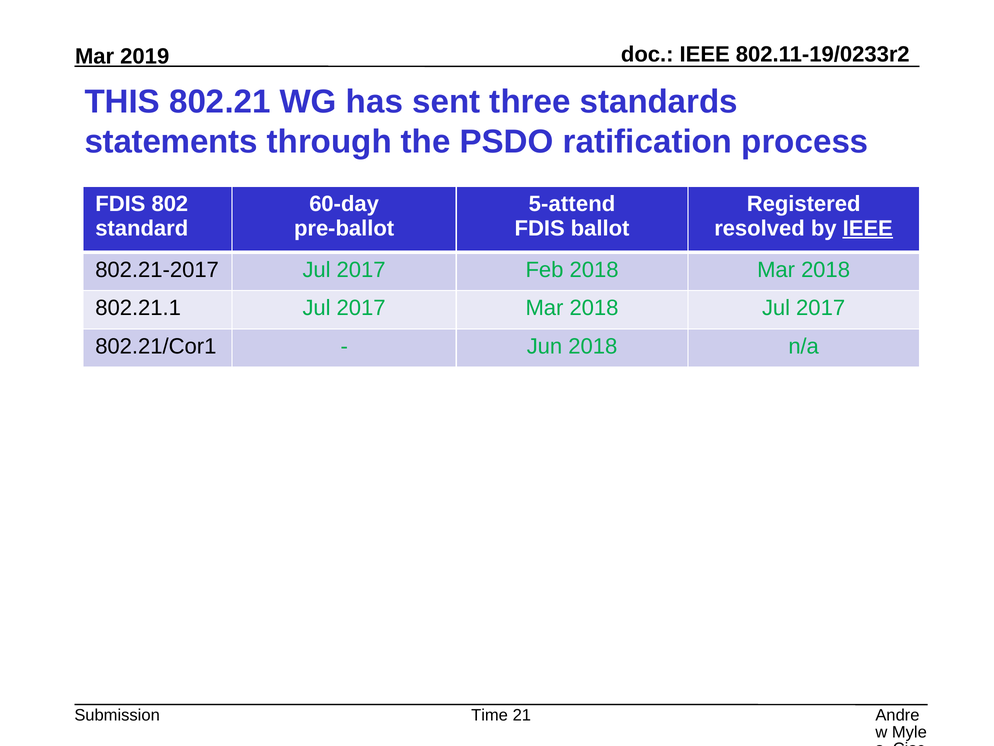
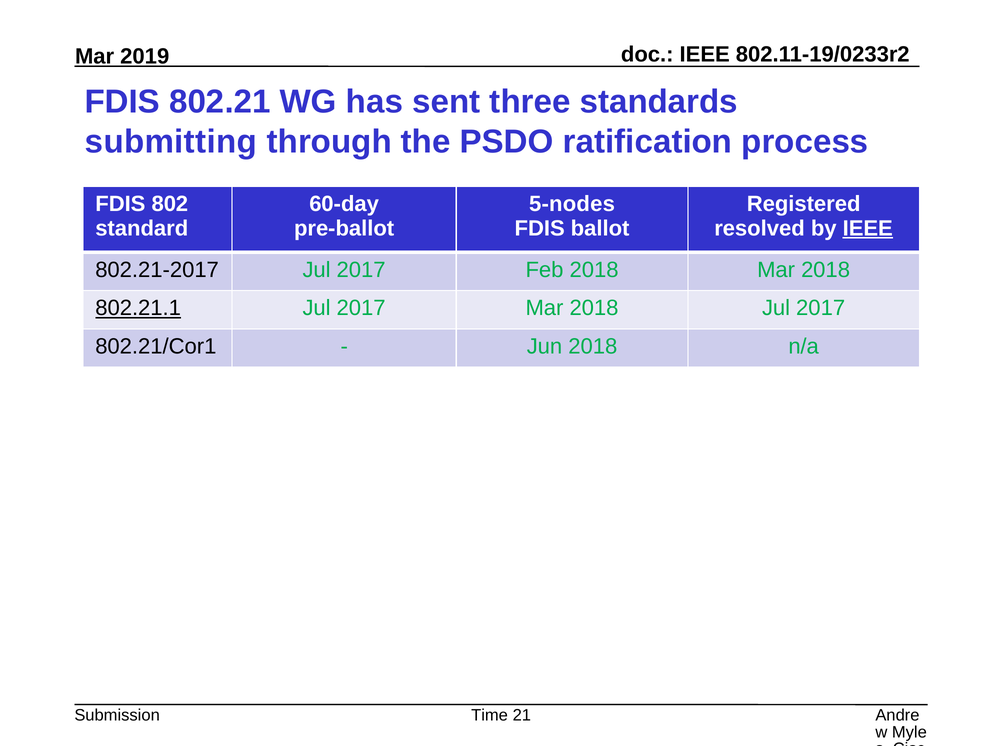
THIS at (122, 102): THIS -> FDIS
statements: statements -> submitting
5-attend: 5-attend -> 5-nodes
802.21.1 underline: none -> present
